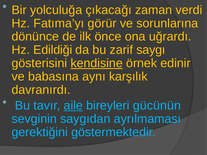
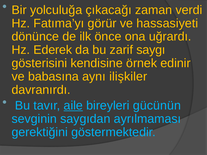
sorunlarına: sorunlarına -> hassasiyeti
Edildiği: Edildiği -> Ederek
kendisine underline: present -> none
karşılık: karşılık -> ilişkiler
